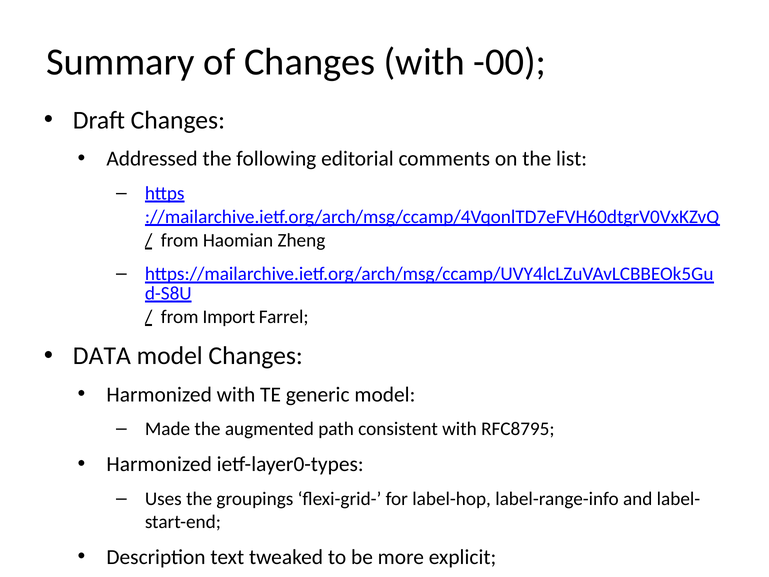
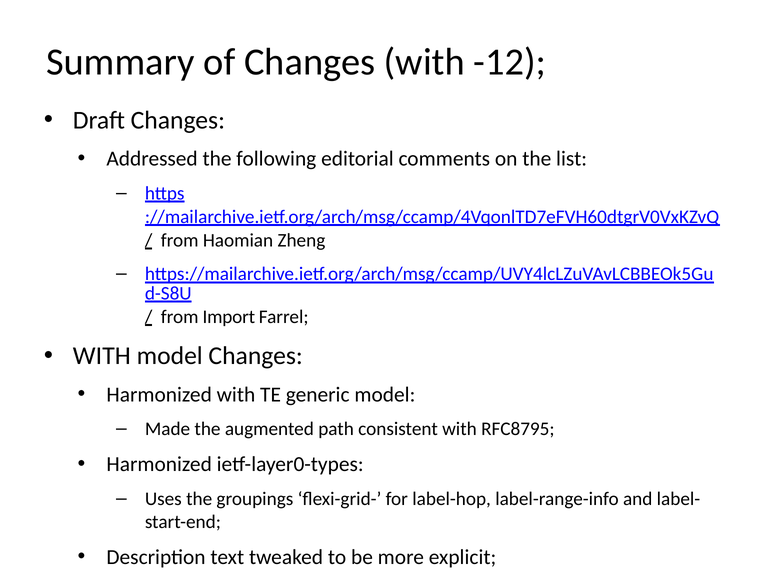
-00: -00 -> -12
DATA at (102, 356): DATA -> WITH
